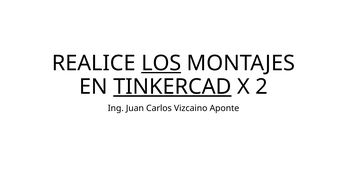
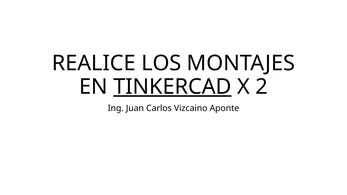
LOS underline: present -> none
